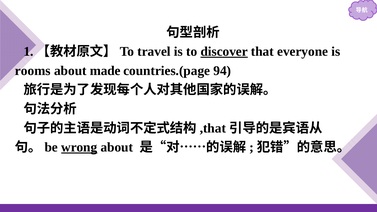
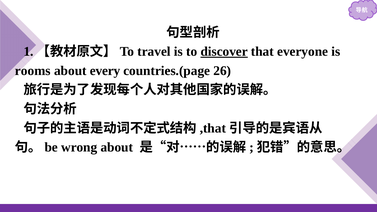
made: made -> every
94: 94 -> 26
wrong underline: present -> none
